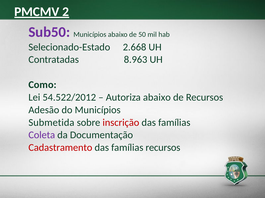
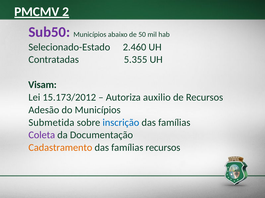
2.668: 2.668 -> 2.460
8.963: 8.963 -> 5.355
Como: Como -> Visam
54.522/2012: 54.522/2012 -> 15.173/2012
Autoriza abaixo: abaixo -> auxilio
inscrição colour: red -> blue
Cadastramento colour: red -> orange
